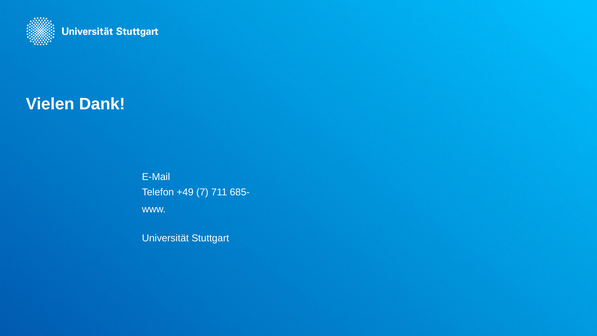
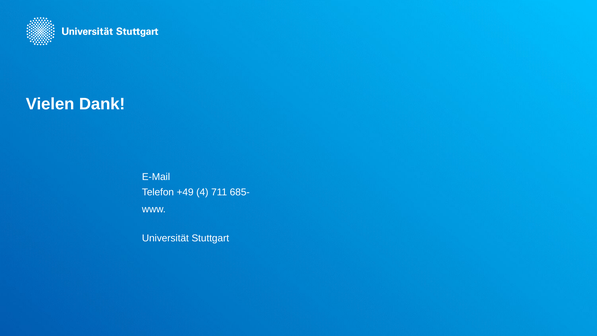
7: 7 -> 4
